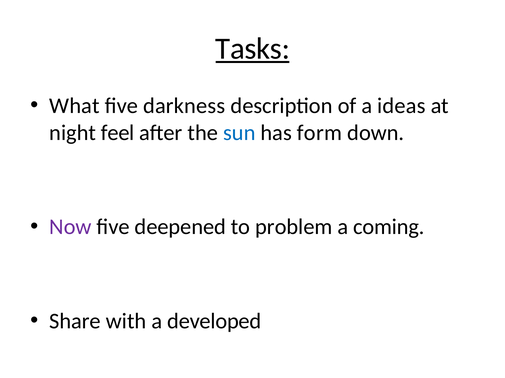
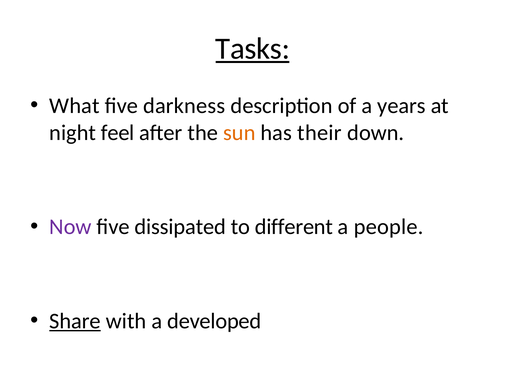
ideas: ideas -> years
sun colour: blue -> orange
form: form -> their
deepened: deepened -> dissipated
problem: problem -> different
coming: coming -> people
Share underline: none -> present
